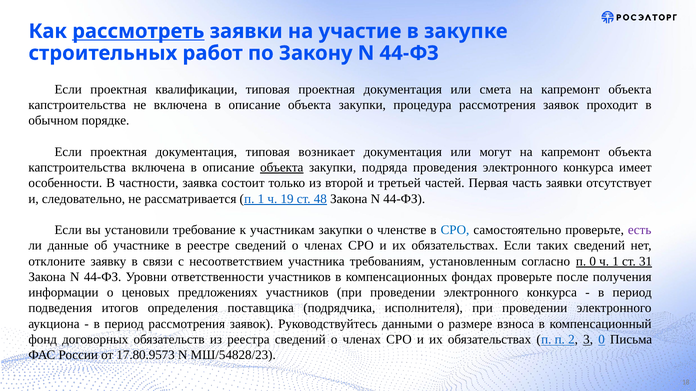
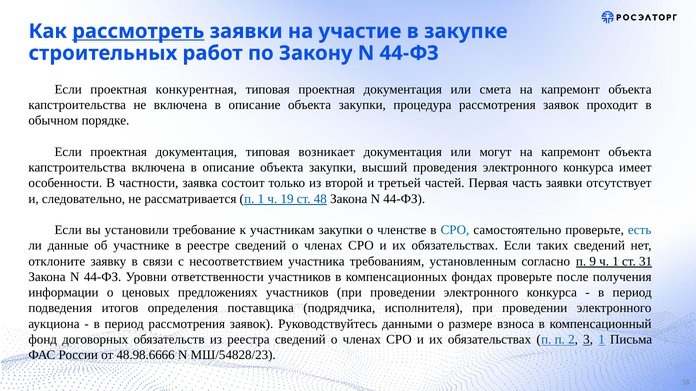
квалификации: квалификации -> конкурентная
объекта at (282, 168) underline: present -> none
подряда: подряда -> высший
есть colour: purple -> blue
п 0: 0 -> 9
3 0: 0 -> 1
17.80.9573: 17.80.9573 -> 48.98.6666
